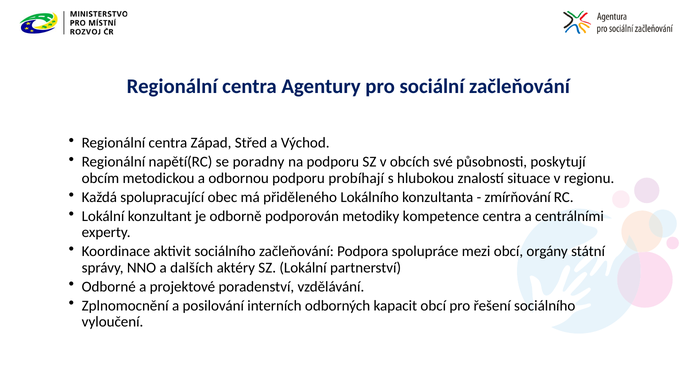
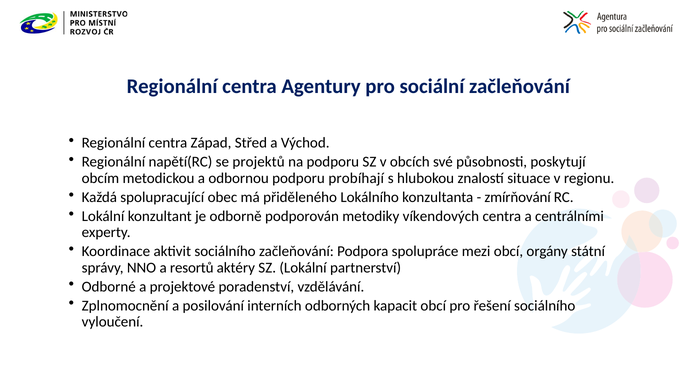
poradny: poradny -> projektů
kompetence: kompetence -> víkendových
dalších: dalších -> resortů
